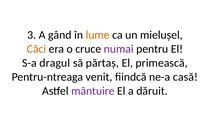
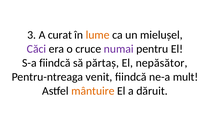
gând: gând -> curat
Căci colour: orange -> purple
S-a dragul: dragul -> fiindcă
primească: primească -> nepăsător
casă: casă -> mult
mântuire colour: purple -> orange
